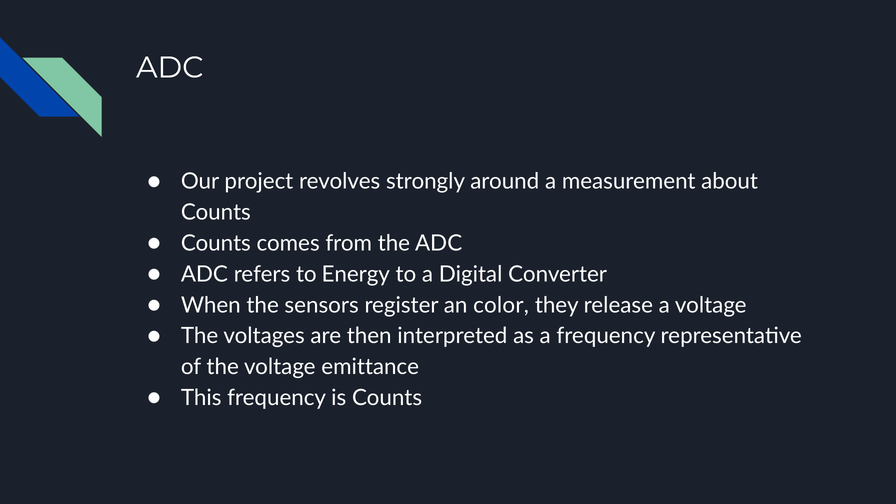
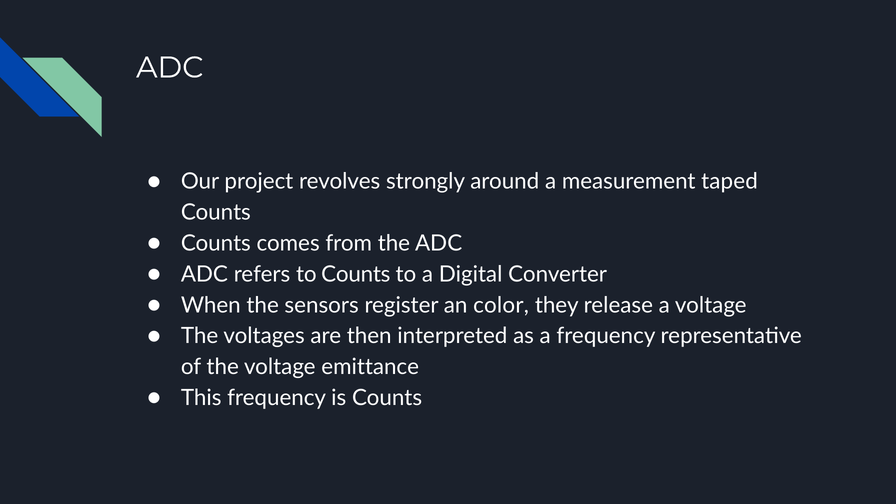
about: about -> taped
to Energy: Energy -> Counts
